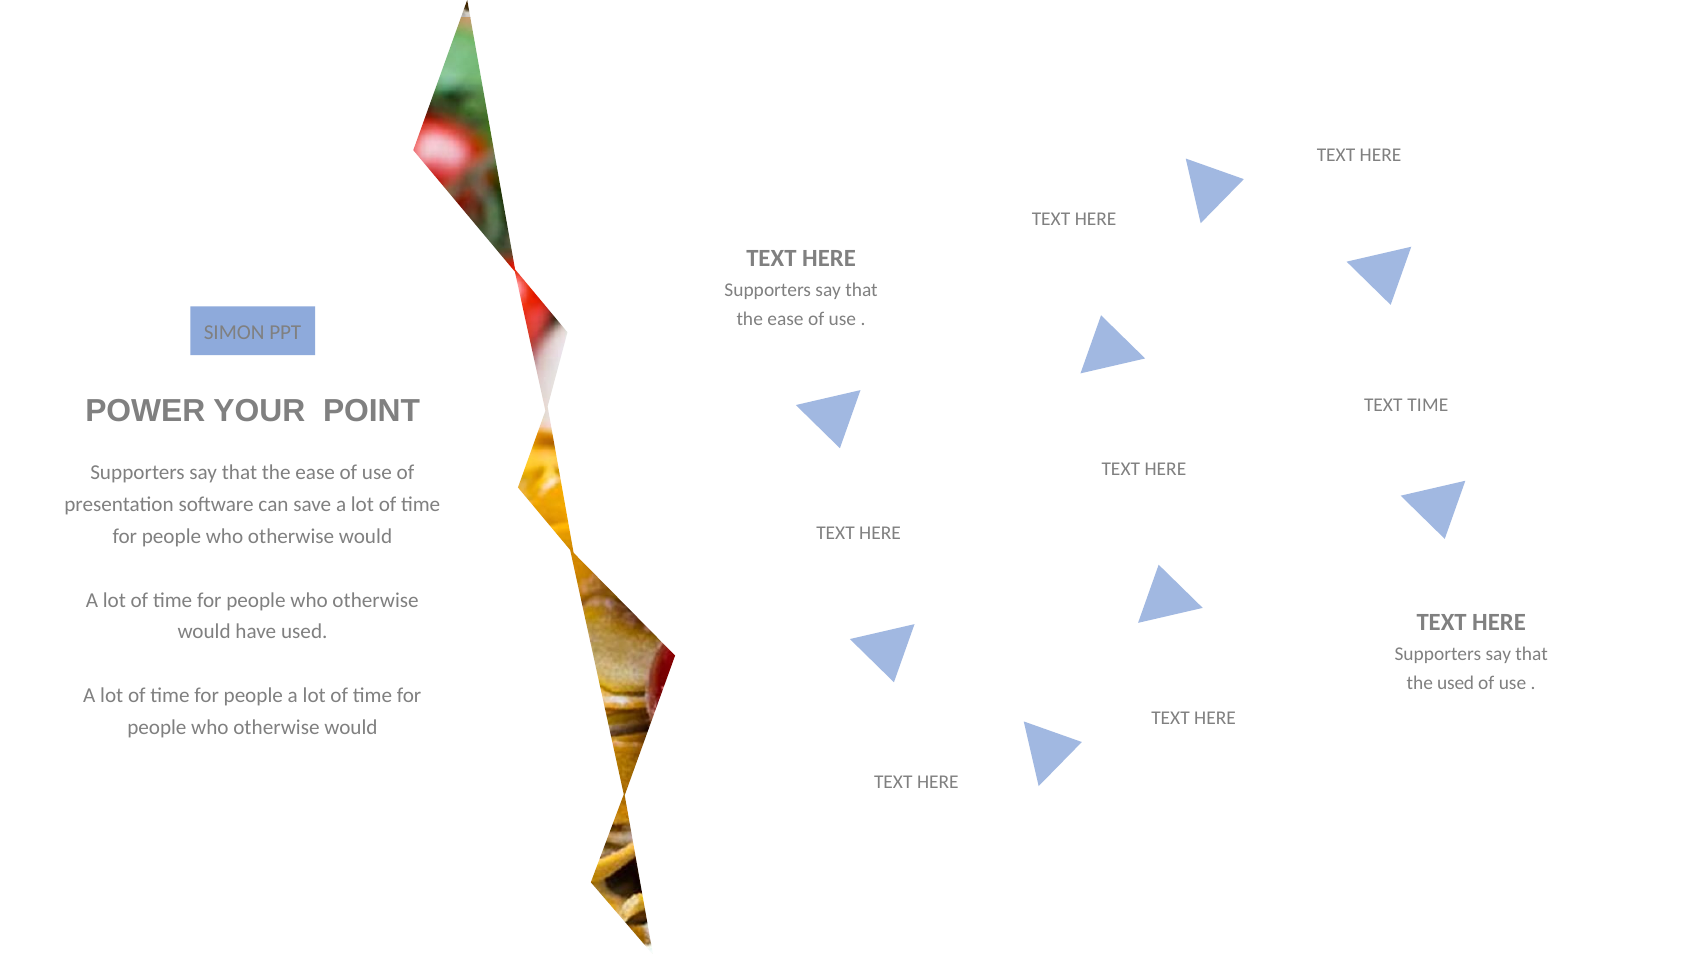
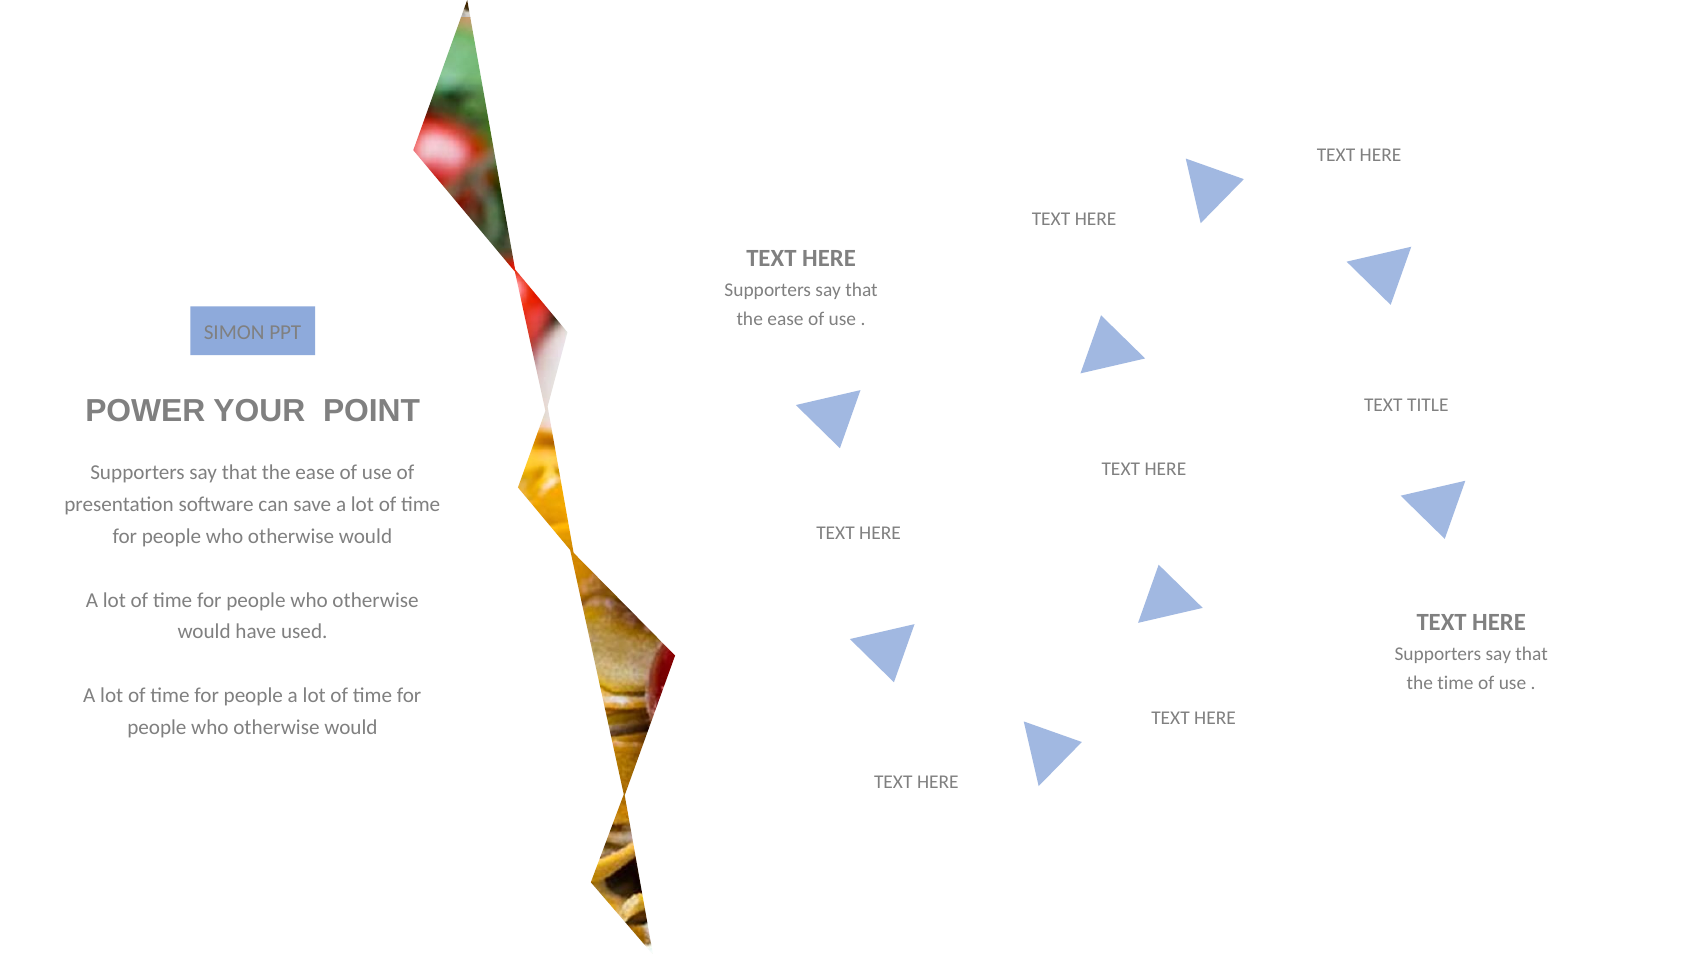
TIME at (1428, 405): TIME -> TITLE
the used: used -> time
